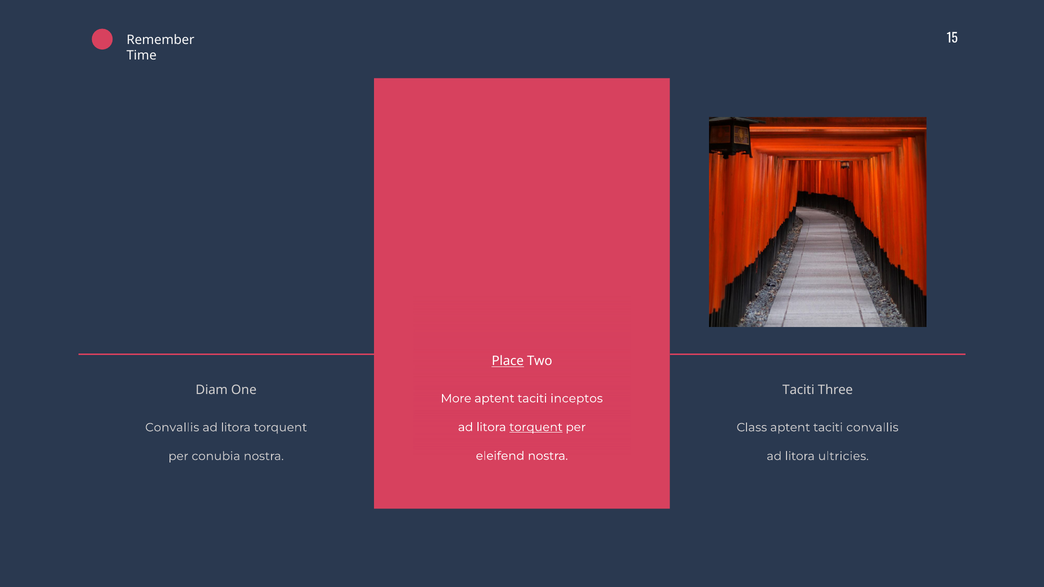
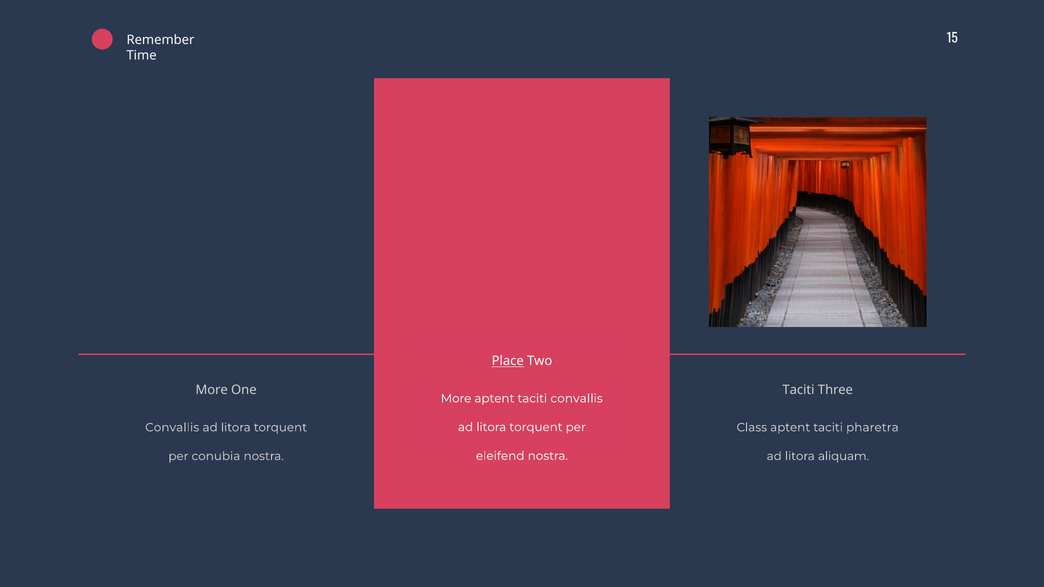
Diam at (212, 390): Diam -> More
taciti inceptos: inceptos -> convallis
torquent at (536, 427) underline: present -> none
taciti convallis: convallis -> pharetra
ultricies: ultricies -> aliquam
